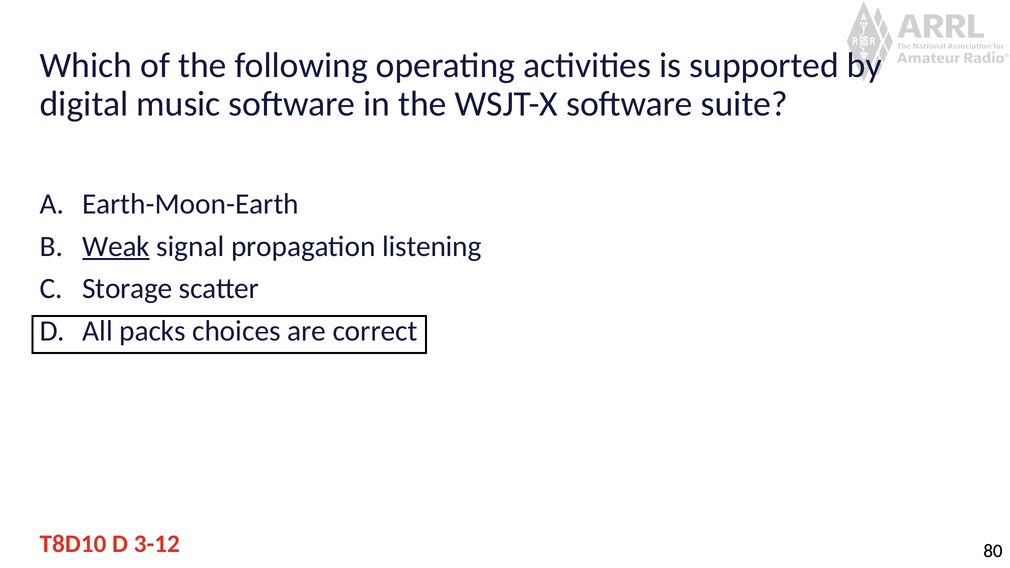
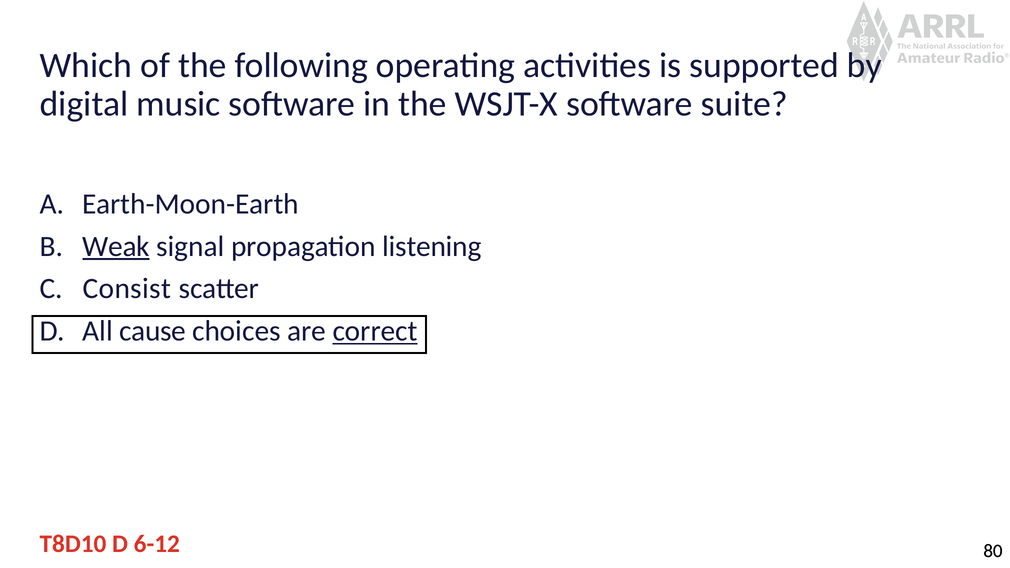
Storage: Storage -> Consist
packs: packs -> cause
correct underline: none -> present
3-12: 3-12 -> 6-12
